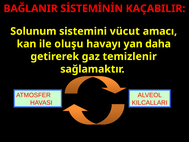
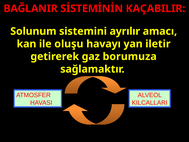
vücut: vücut -> ayrılır
daha: daha -> iletir
temizlenir: temizlenir -> borumuza
